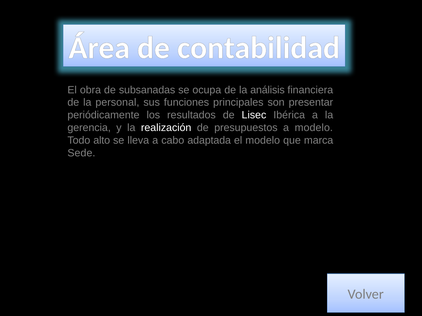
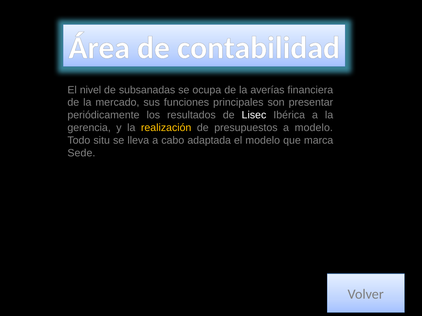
obra: obra -> nivel
análisis: análisis -> averías
personal: personal -> mercado
realización colour: white -> yellow
alto: alto -> situ
